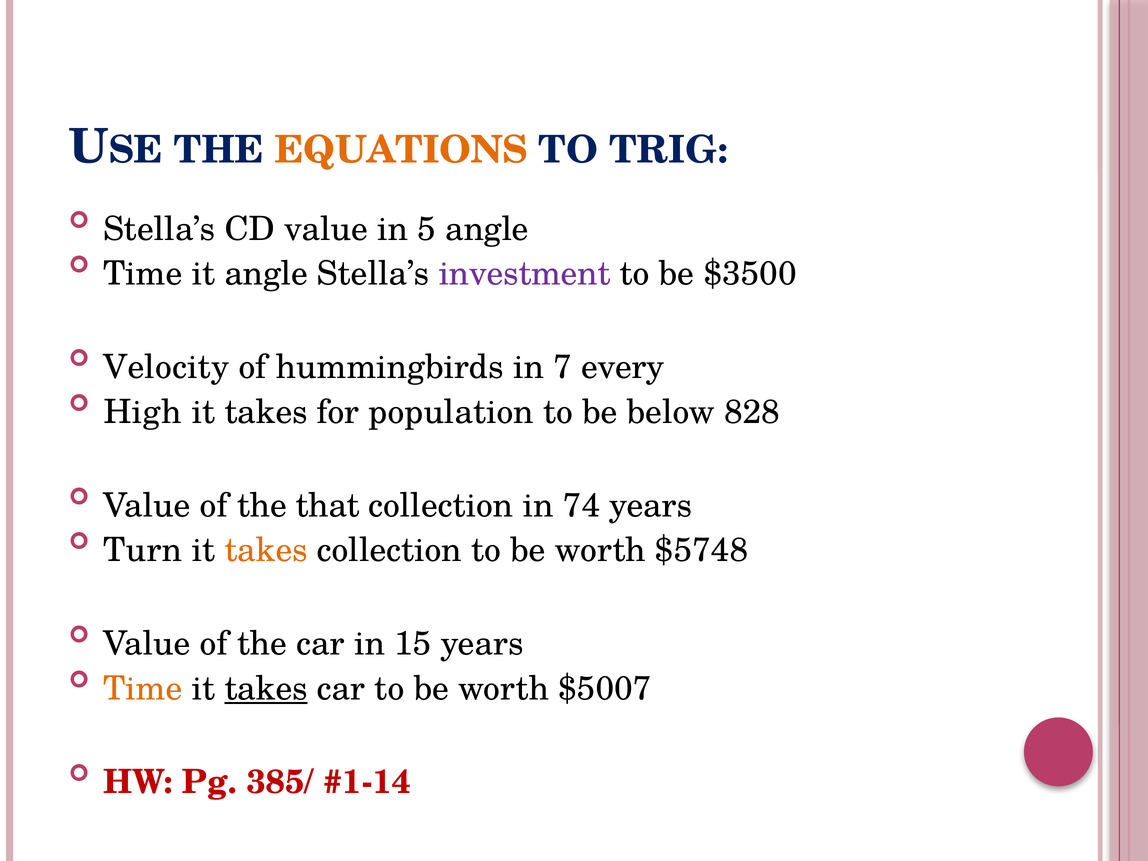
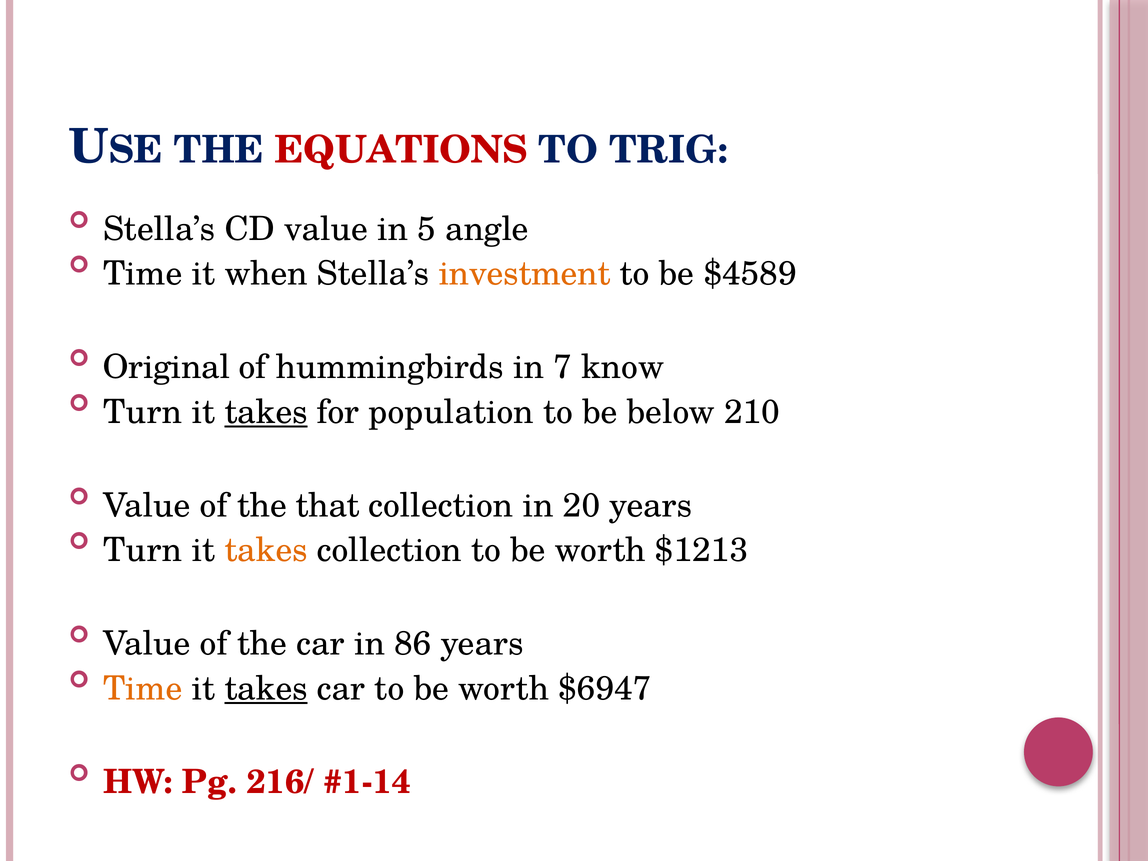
EQUATIONS colour: orange -> red
it angle: angle -> when
investment colour: purple -> orange
$3500: $3500 -> $4589
Velocity: Velocity -> Original
every: every -> know
High at (143, 412): High -> Turn
takes at (266, 412) underline: none -> present
828: 828 -> 210
74: 74 -> 20
$5748: $5748 -> $1213
15: 15 -> 86
$5007: $5007 -> $6947
385/: 385/ -> 216/
